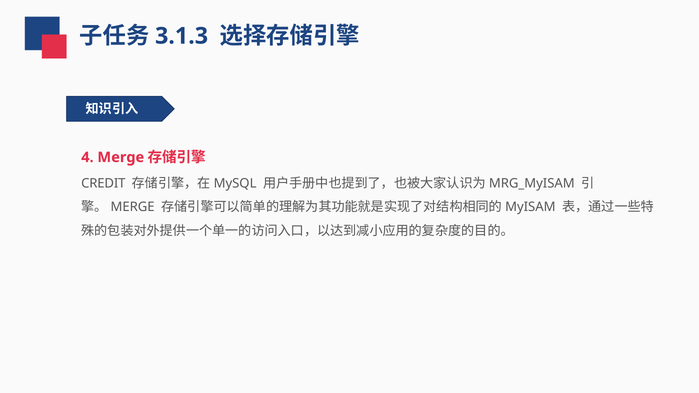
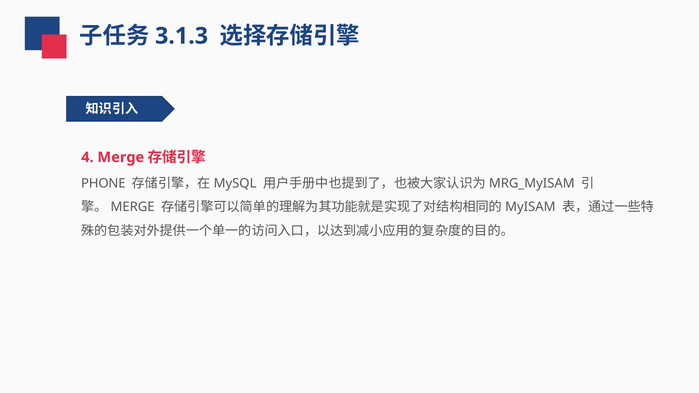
CREDIT: CREDIT -> PHONE
